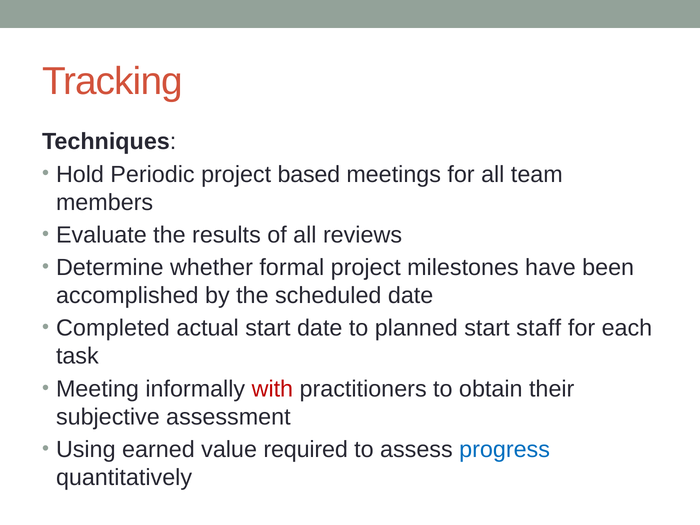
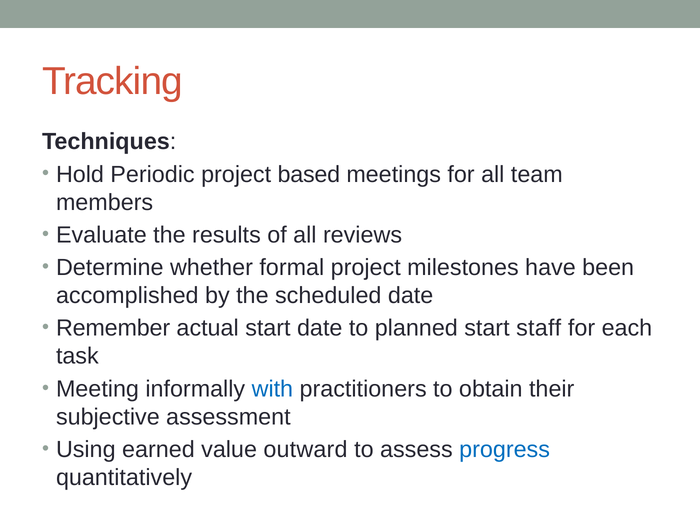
Completed: Completed -> Remember
with colour: red -> blue
required: required -> outward
